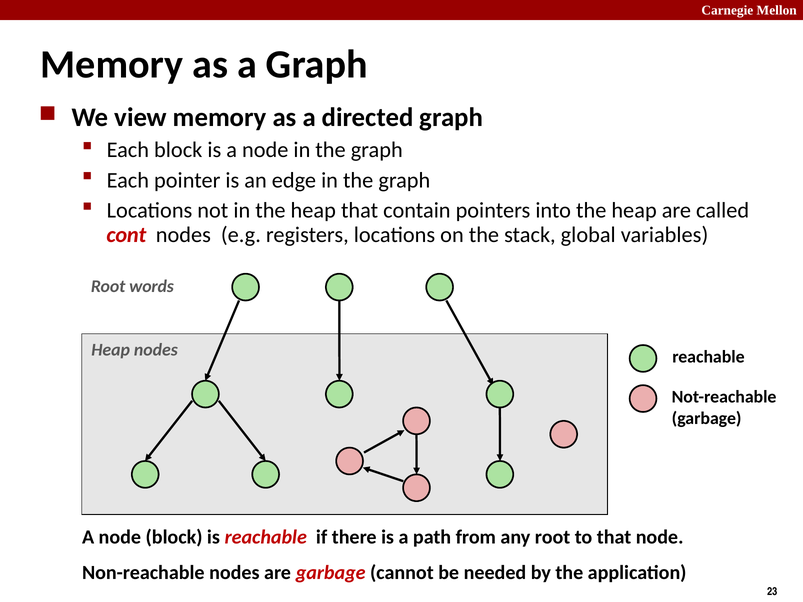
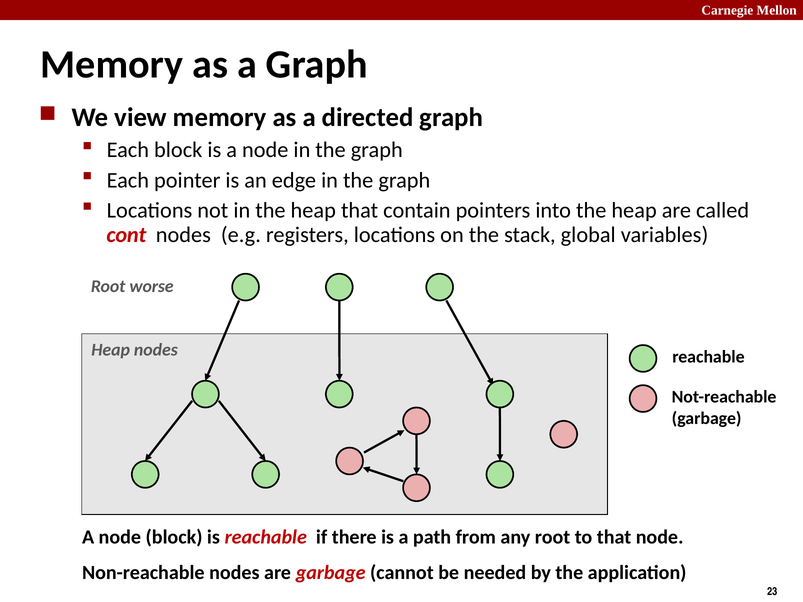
words: words -> worse
